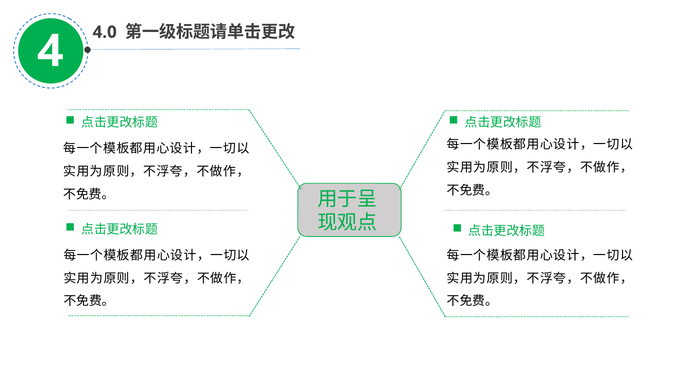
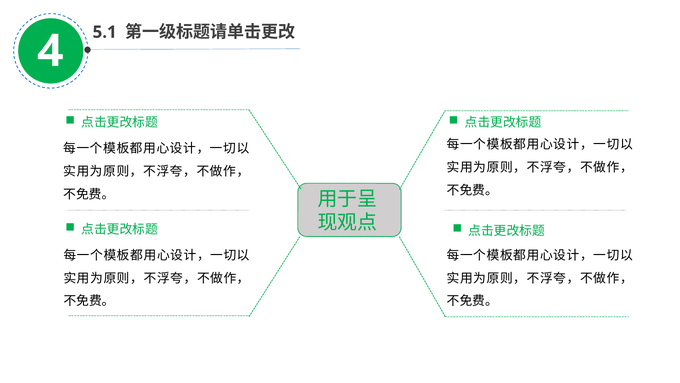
4.0: 4.0 -> 5.1
